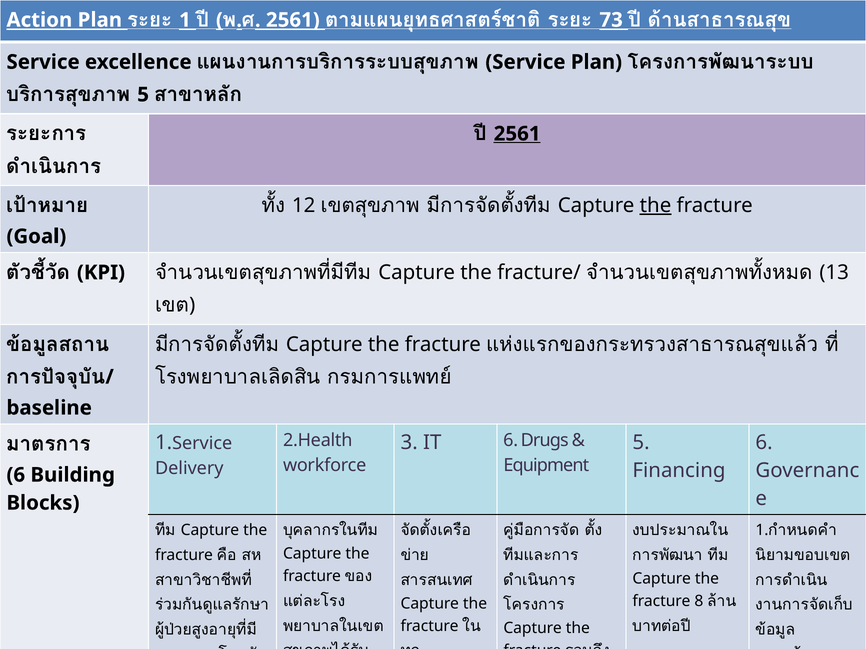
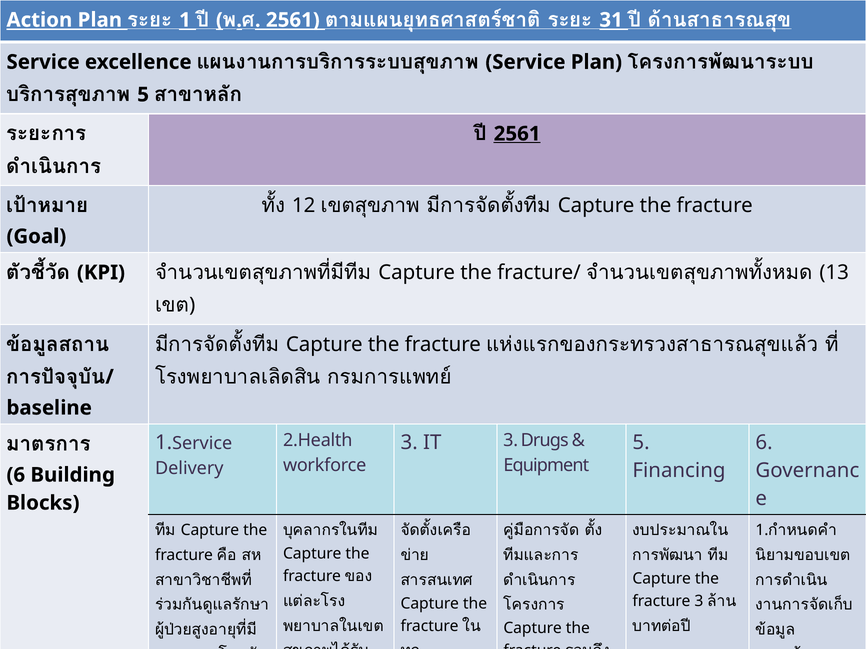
73: 73 -> 31
the at (656, 206) underline: present -> none
IT 6: 6 -> 3
fracture 8: 8 -> 3
